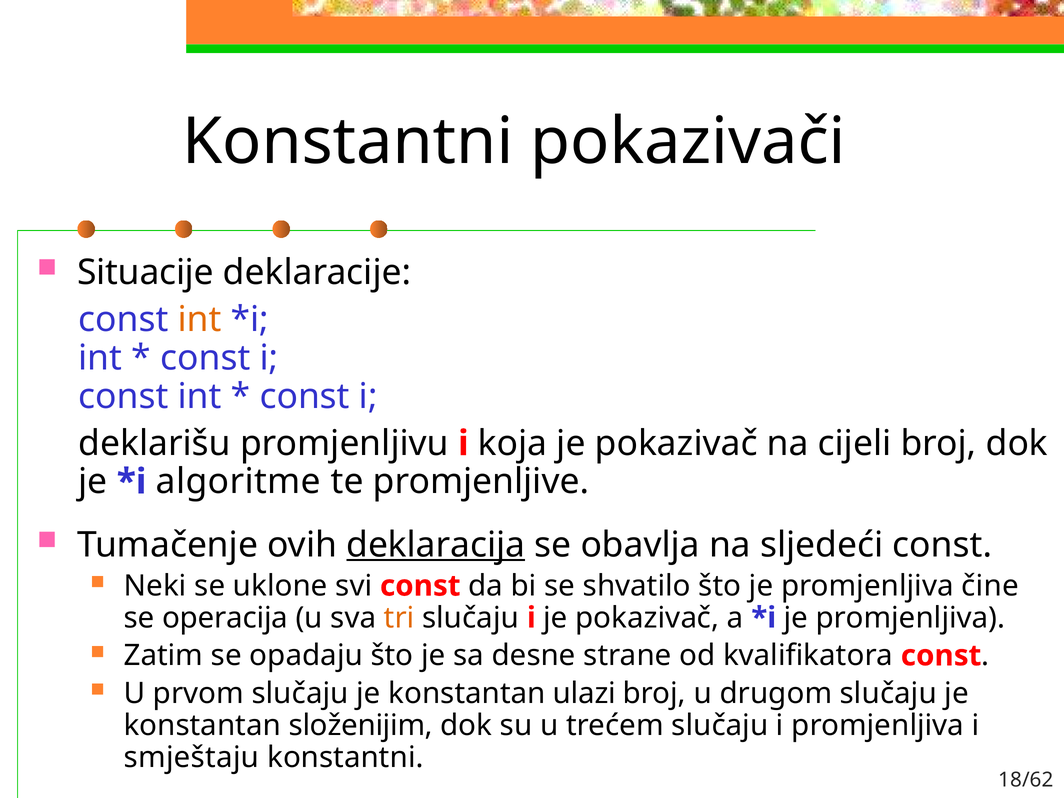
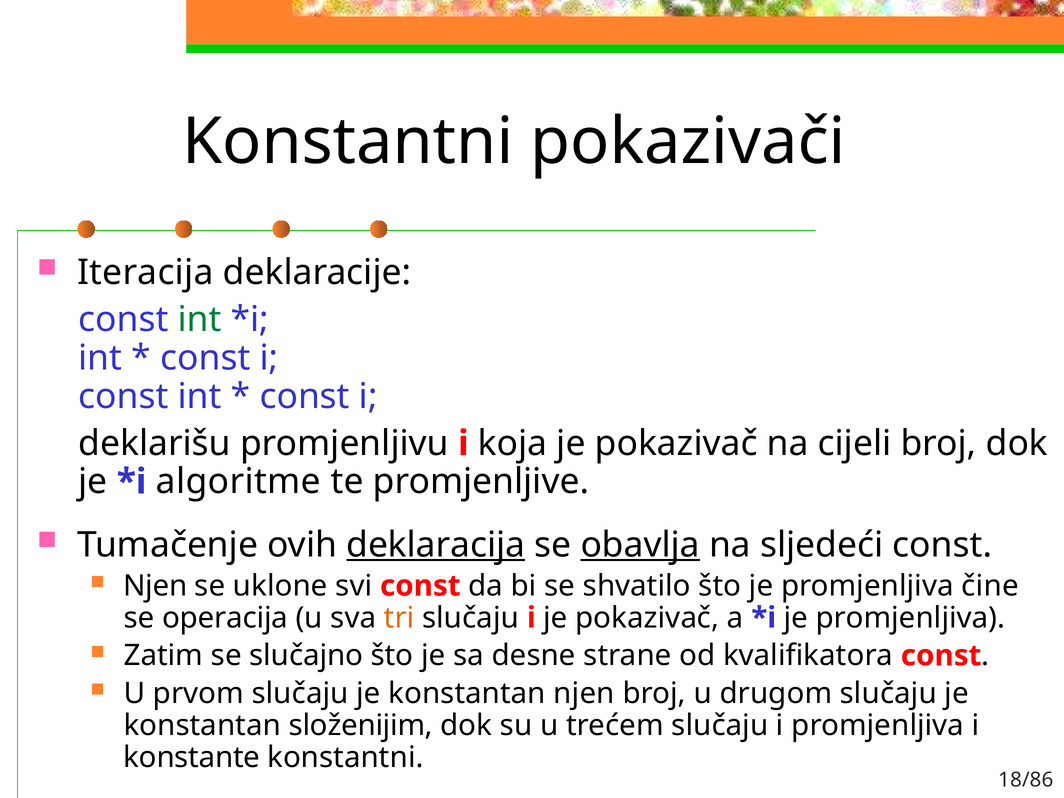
Situacije: Situacije -> Iteracija
int at (200, 320) colour: orange -> green
obavlja underline: none -> present
Neki at (155, 586): Neki -> Njen
opadaju: opadaju -> slučajno
konstantan ulazi: ulazi -> njen
smještaju: smještaju -> konstante
18/62: 18/62 -> 18/86
